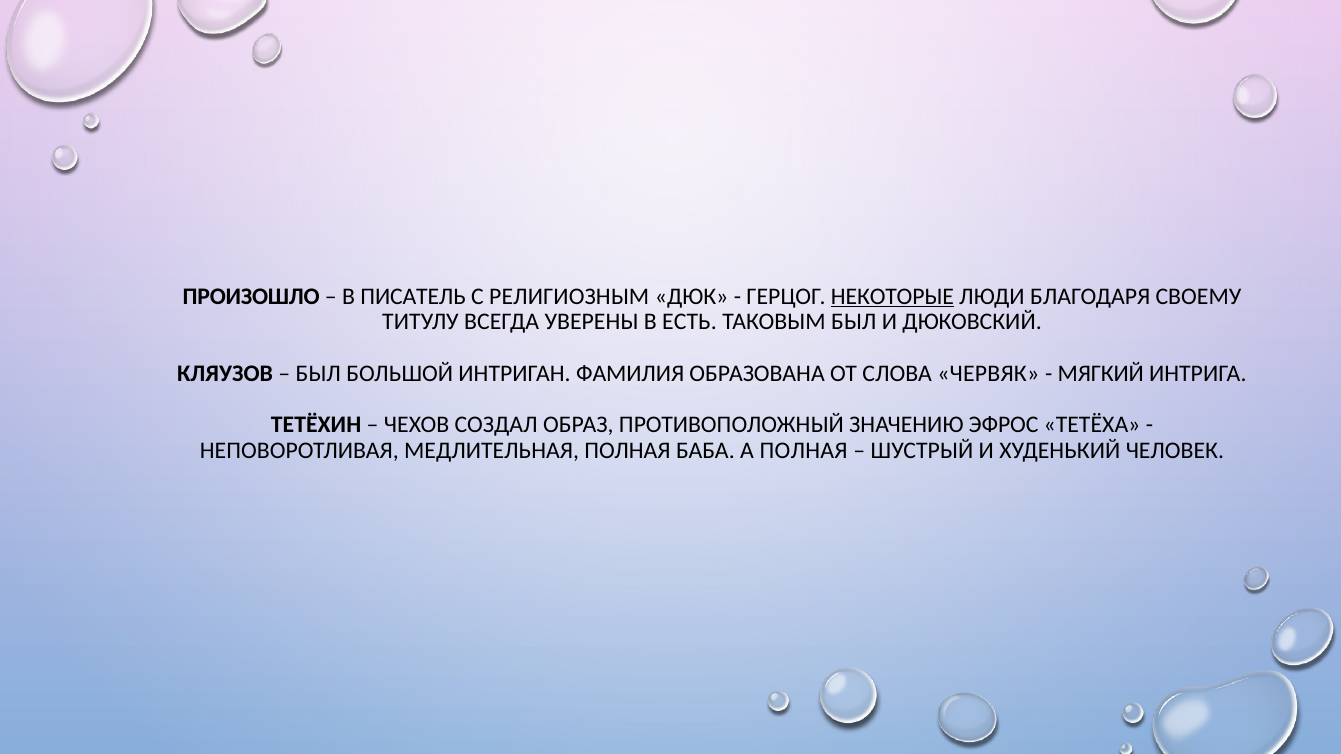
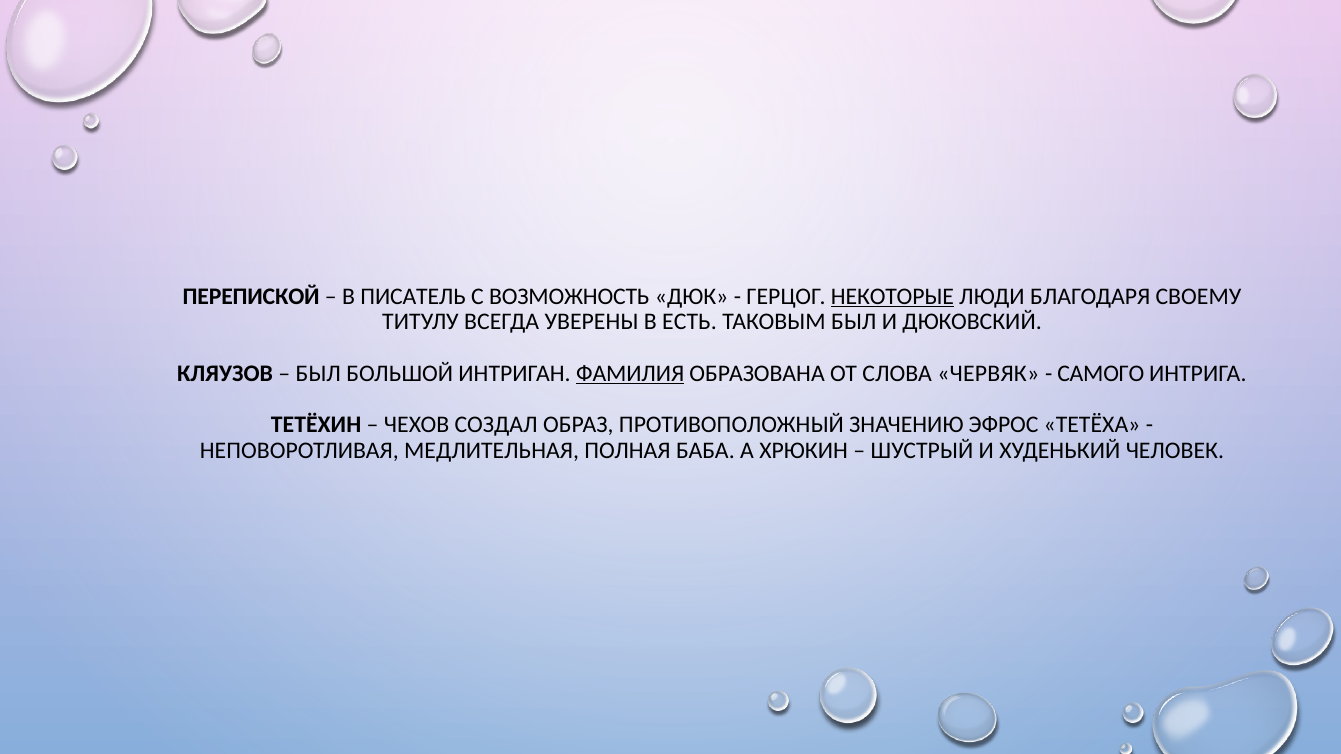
ПРОИЗОШЛО: ПРОИЗОШЛО -> ПЕРЕПИСКОЙ
РЕЛИГИОЗНЫМ: РЕЛИГИОЗНЫМ -> ВОЗМОЖНОСТЬ
ФАМИЛИЯ underline: none -> present
МЯГКИЙ: МЯГКИЙ -> САМОГО
А ПОЛНАЯ: ПОЛНАЯ -> ХРЮКИН
